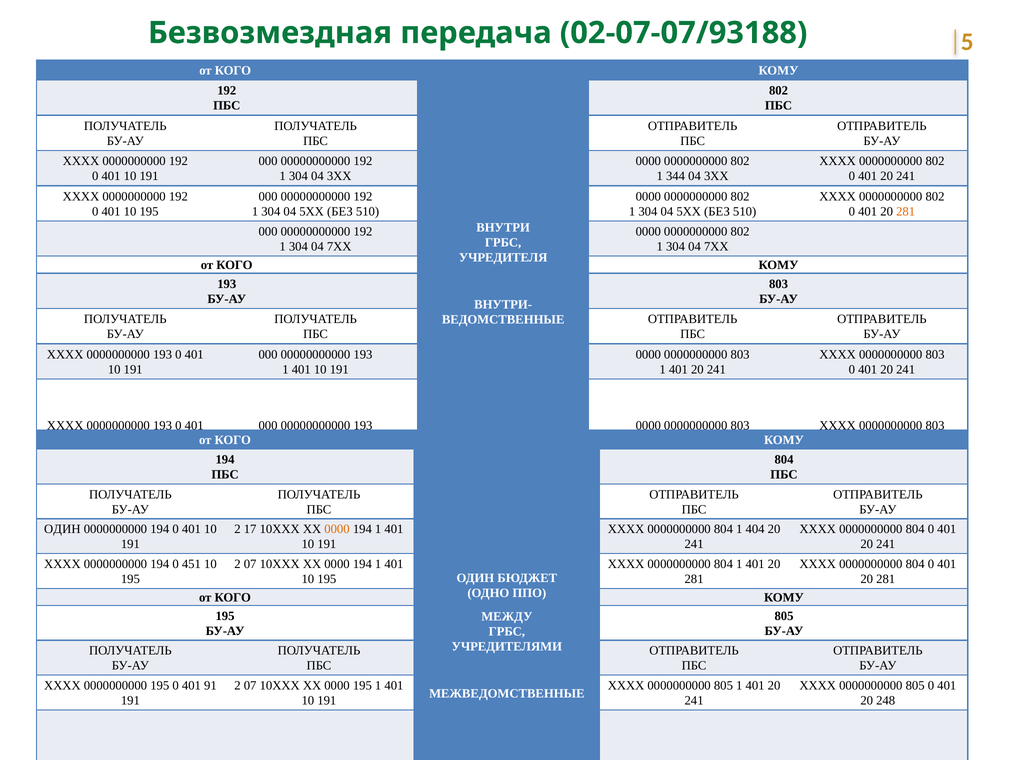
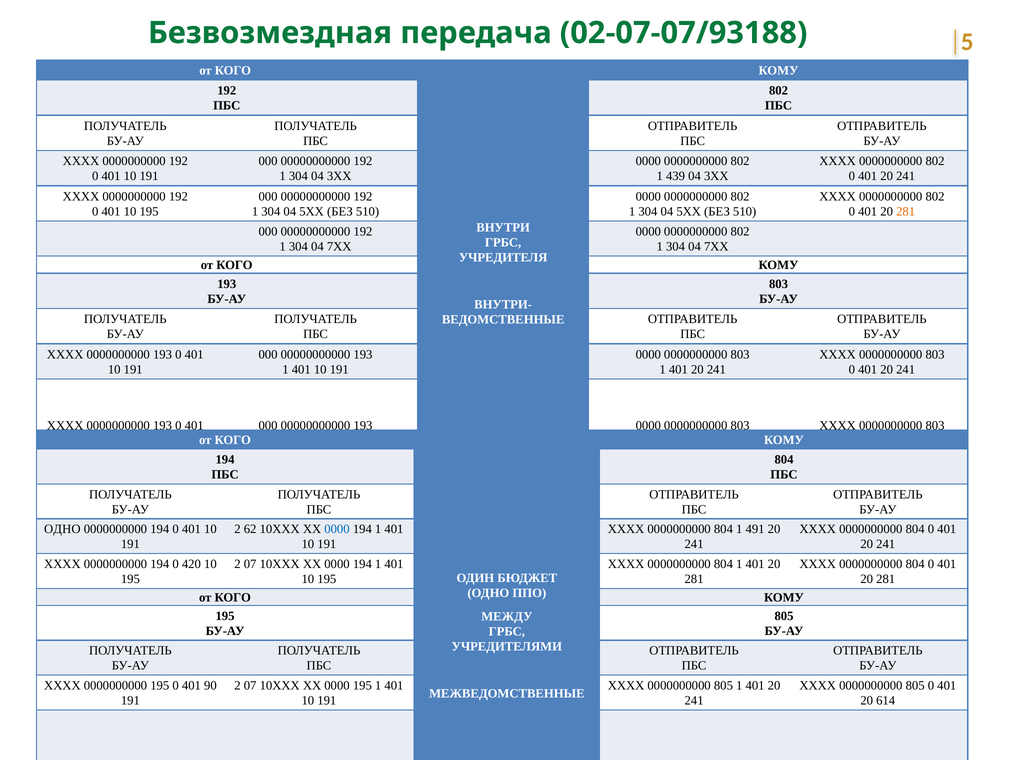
344: 344 -> 439
ОДИН at (62, 529): ОДИН -> ОДНО
17: 17 -> 62
0000 at (337, 529) colour: orange -> blue
404: 404 -> 491
451: 451 -> 420
91: 91 -> 90
248: 248 -> 614
